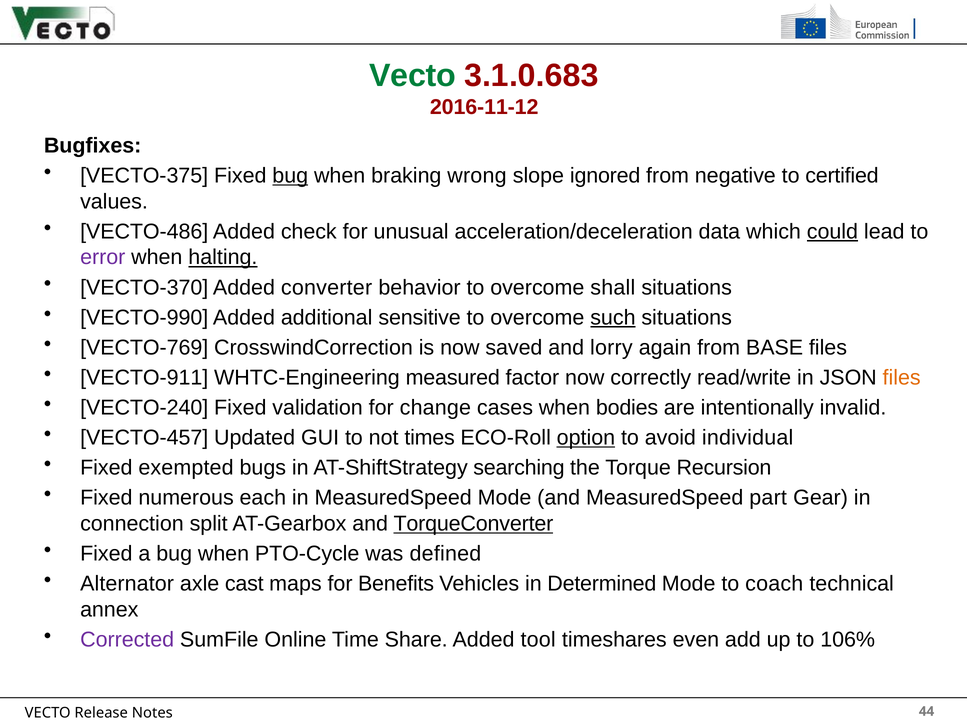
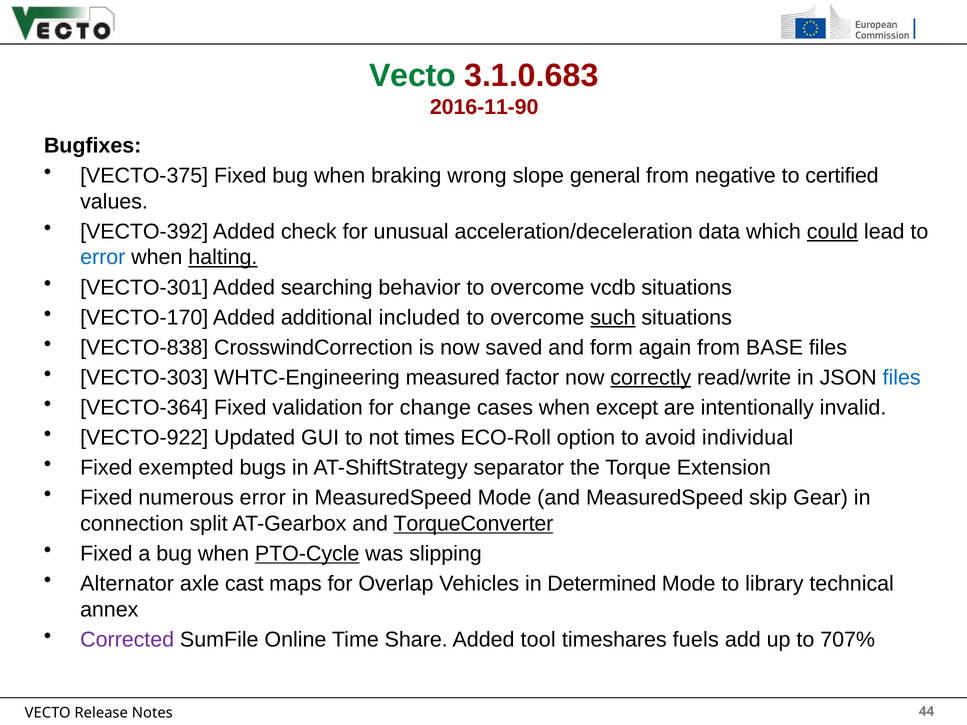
2016-11-12: 2016-11-12 -> 2016-11-90
bug at (290, 176) underline: present -> none
ignored: ignored -> general
VECTO-486: VECTO-486 -> VECTO-392
error at (103, 257) colour: purple -> blue
VECTO-370: VECTO-370 -> VECTO-301
converter: converter -> searching
shall: shall -> vcdb
VECTO-990: VECTO-990 -> VECTO-170
sensitive: sensitive -> included
VECTO-769: VECTO-769 -> VECTO-838
lorry: lorry -> form
VECTO-911: VECTO-911 -> VECTO-303
correctly underline: none -> present
files at (902, 378) colour: orange -> blue
VECTO-240: VECTO-240 -> VECTO-364
bodies: bodies -> except
VECTO-457: VECTO-457 -> VECTO-922
option underline: present -> none
searching: searching -> separator
Recursion: Recursion -> Extension
numerous each: each -> error
part: part -> skip
PTO-Cycle underline: none -> present
defined: defined -> slipping
Benefits: Benefits -> Overlap
coach: coach -> library
even: even -> fuels
106%: 106% -> 707%
